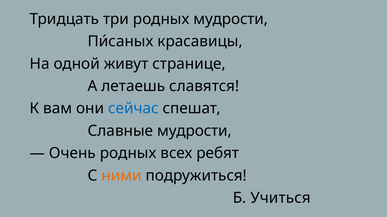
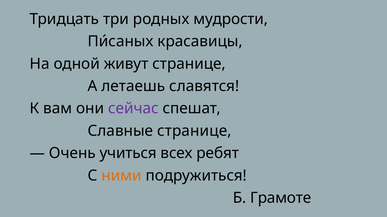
сейчас colour: blue -> purple
Славные мудрости: мудрости -> странице
Очень родных: родных -> учиться
Учиться: Учиться -> Грамоте
